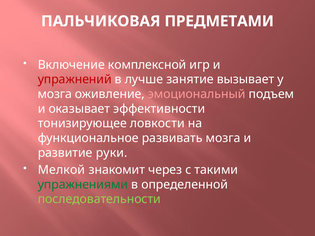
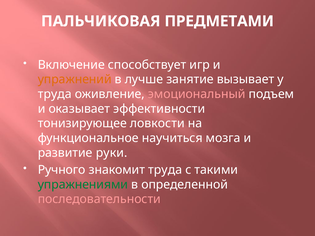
комплексной: комплексной -> способствует
упражнений colour: red -> orange
мозга at (55, 94): мозга -> труда
развивать: развивать -> научиться
Мелкой: Мелкой -> Ручного
знакомит через: через -> труда
последовательности colour: light green -> pink
